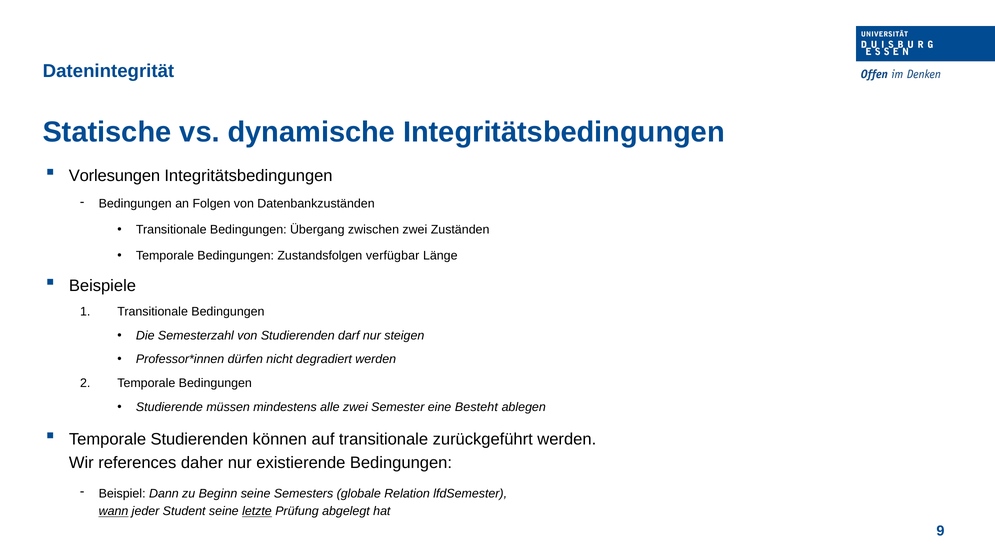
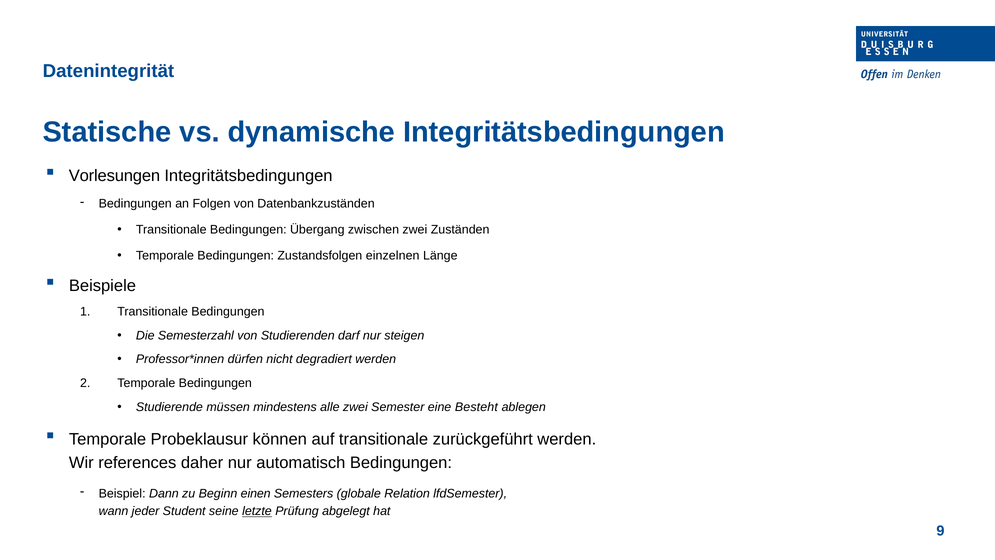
verfügbar: verfügbar -> einzelnen
Temporale Studierenden: Studierenden -> Probeklausur
existierende: existierende -> automatisch
Beginn seine: seine -> einen
wann underline: present -> none
